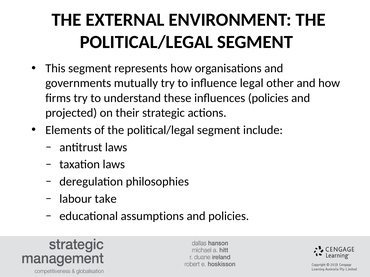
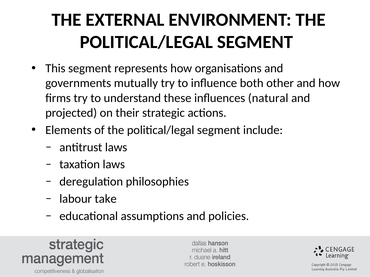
legal: legal -> both
influences policies: policies -> natural
